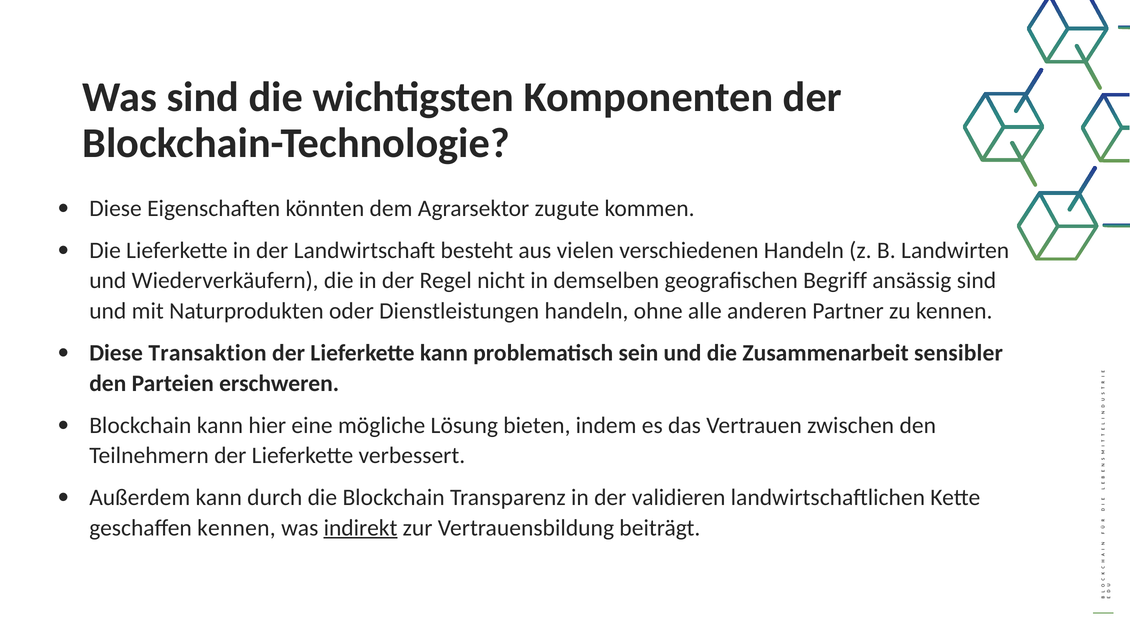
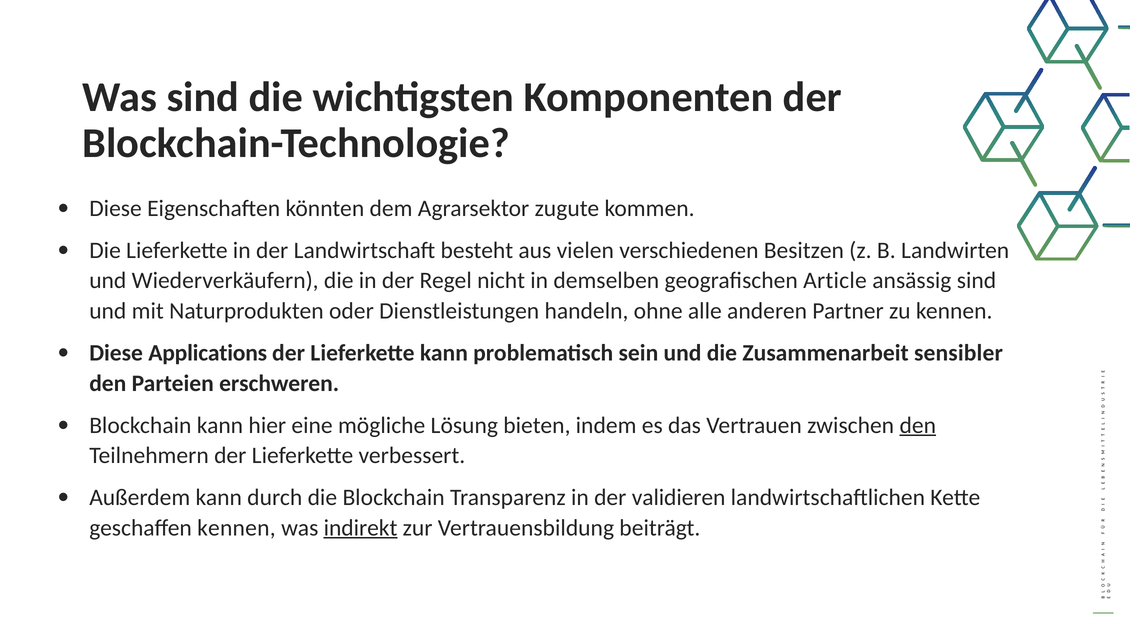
verschiedenen Handeln: Handeln -> Besitzen
Begriff: Begriff -> Article
Transaktion: Transaktion -> Applications
den at (918, 425) underline: none -> present
